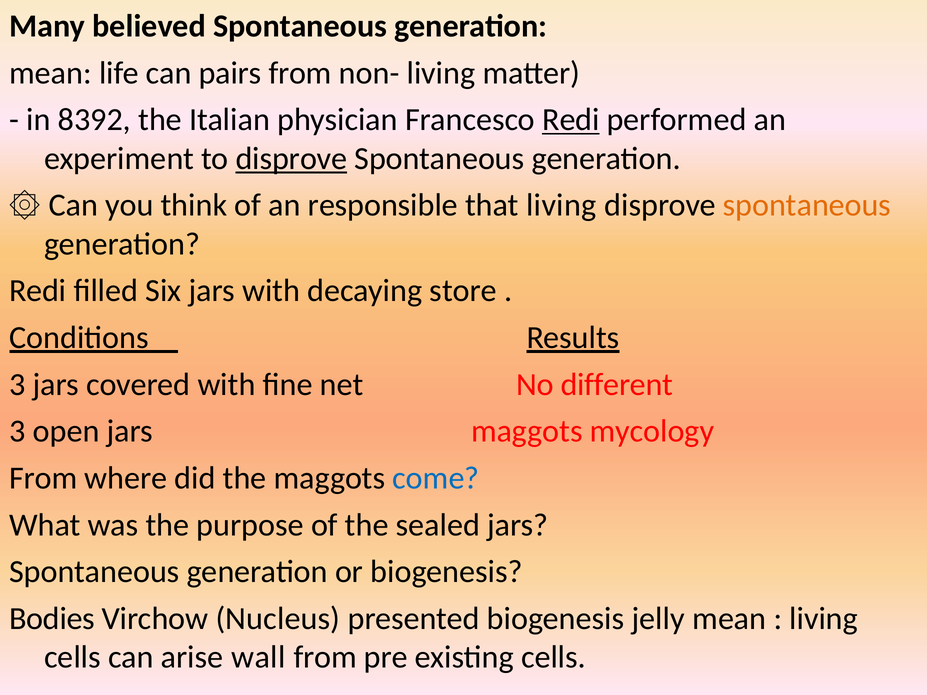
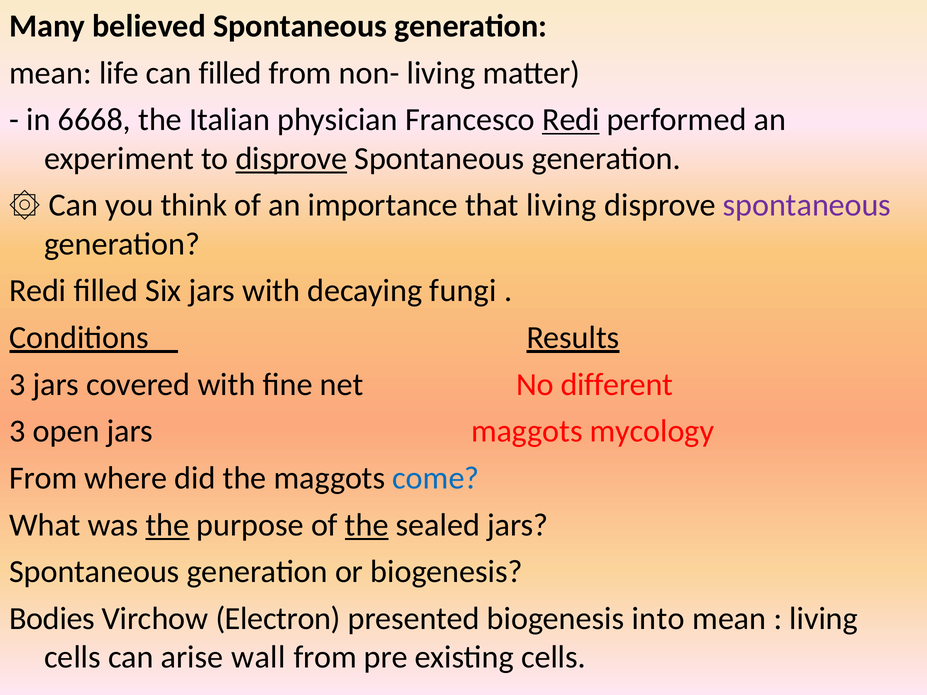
can pairs: pairs -> filled
8392: 8392 -> 6668
responsible: responsible -> importance
spontaneous at (807, 205) colour: orange -> purple
store: store -> fungi
the at (167, 525) underline: none -> present
the at (367, 525) underline: none -> present
Nucleus: Nucleus -> Electron
jelly: jelly -> into
